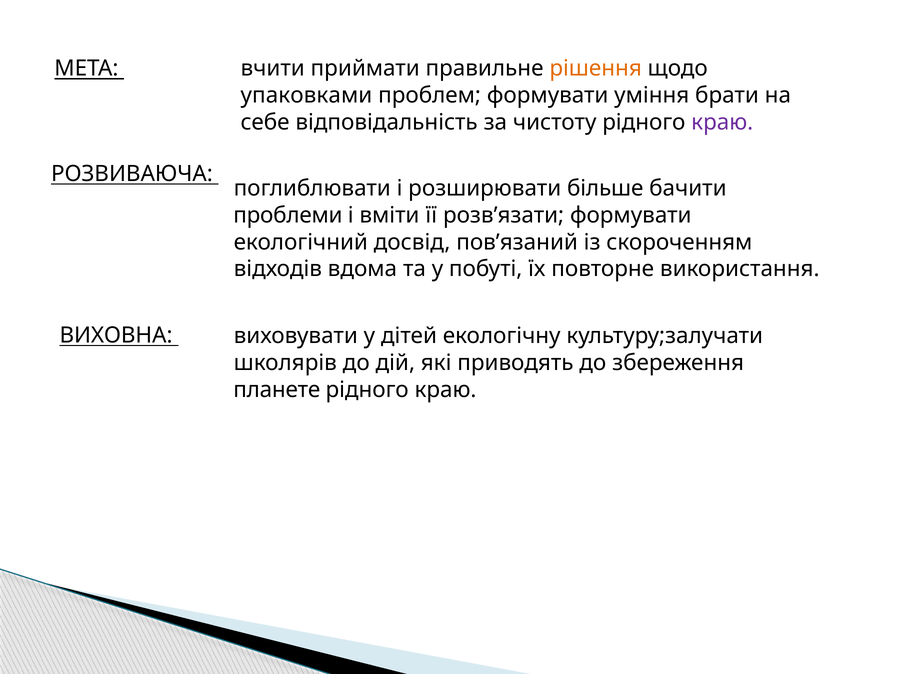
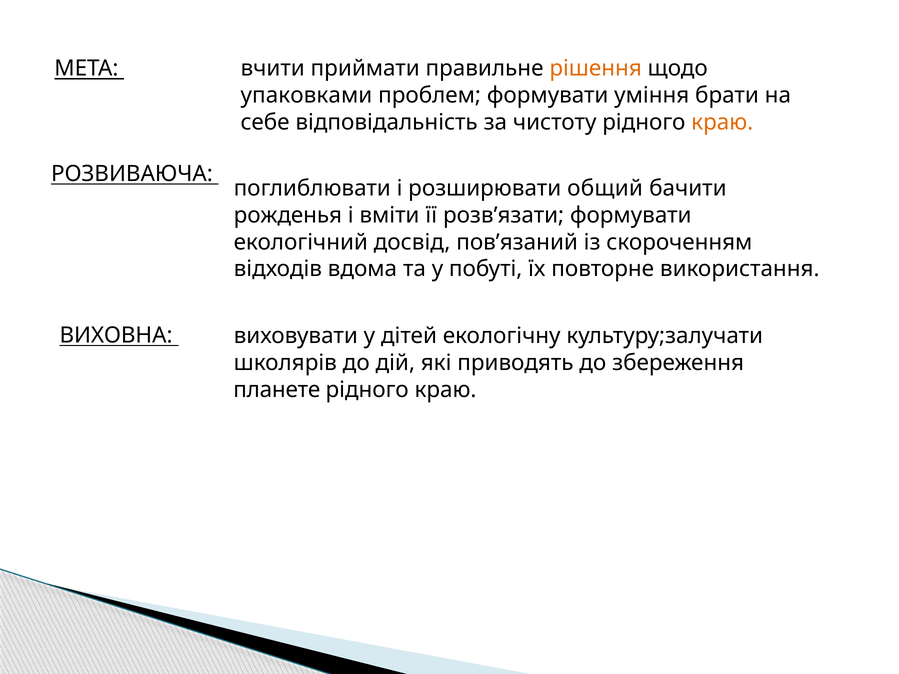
краю at (722, 123) colour: purple -> orange
більше: більше -> общий
проблеми: проблеми -> рожденья
